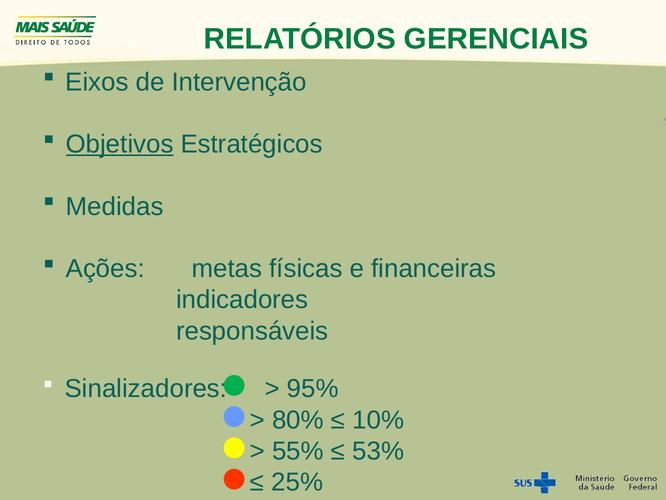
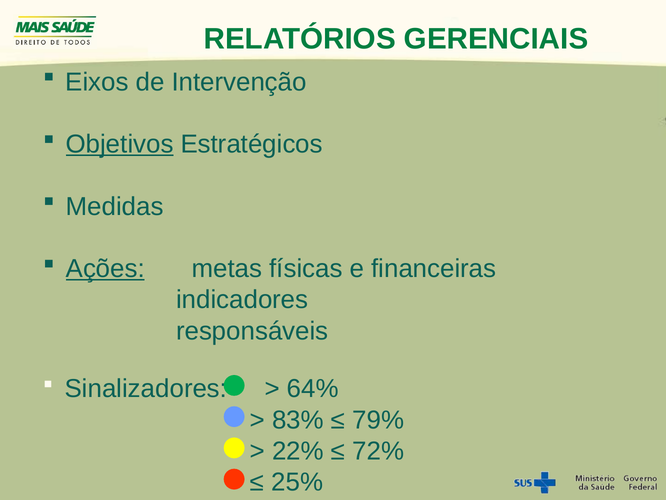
Ações underline: none -> present
95%: 95% -> 64%
80%: 80% -> 83%
10%: 10% -> 79%
55%: 55% -> 22%
53%: 53% -> 72%
